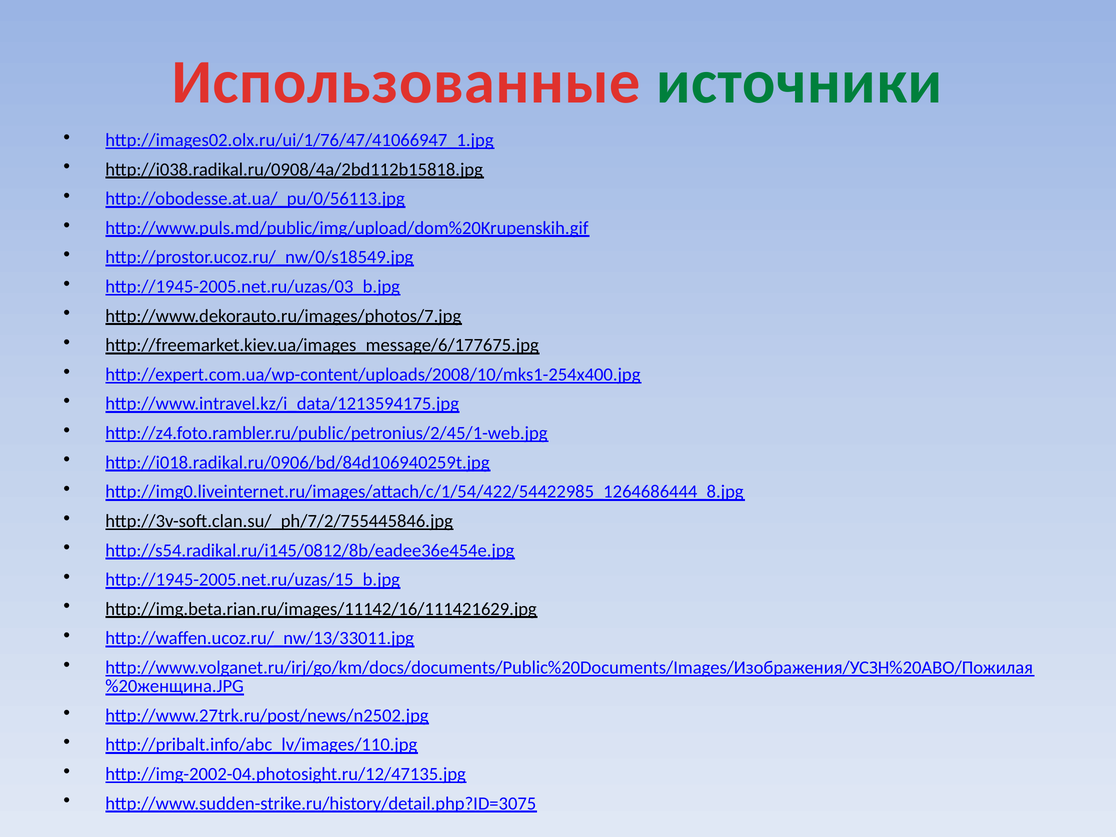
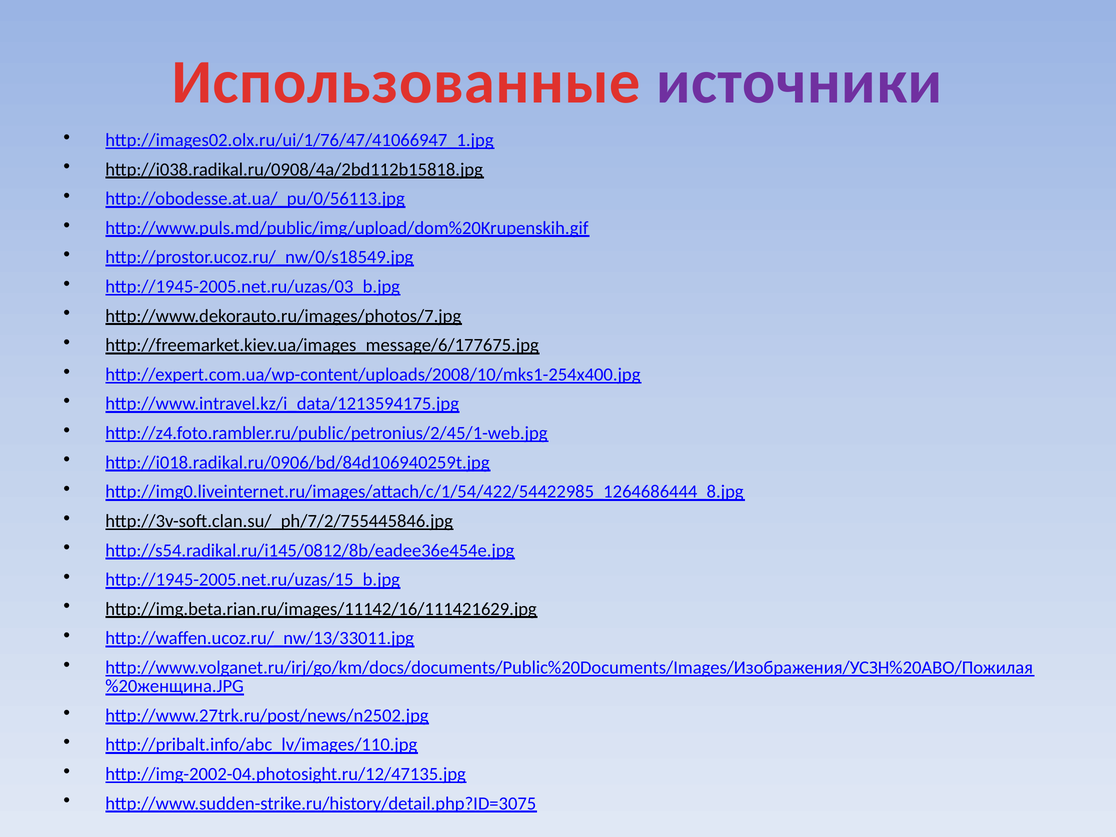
источники colour: green -> purple
